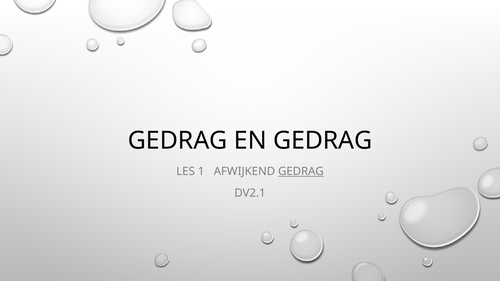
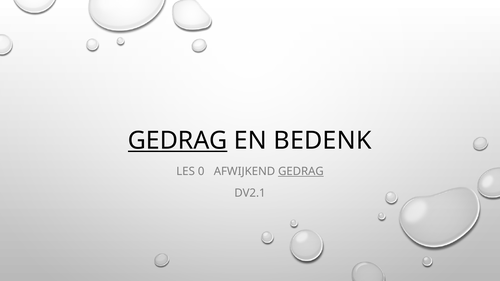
GEDRAG at (178, 141) underline: none -> present
EN GEDRAG: GEDRAG -> BEDENK
1: 1 -> 0
